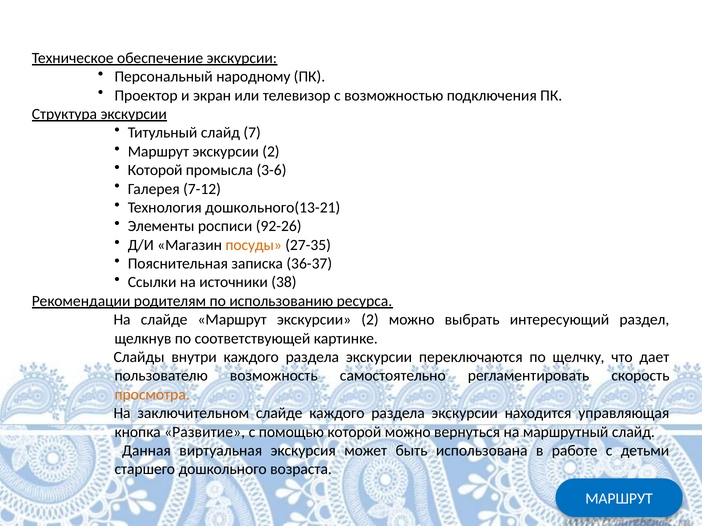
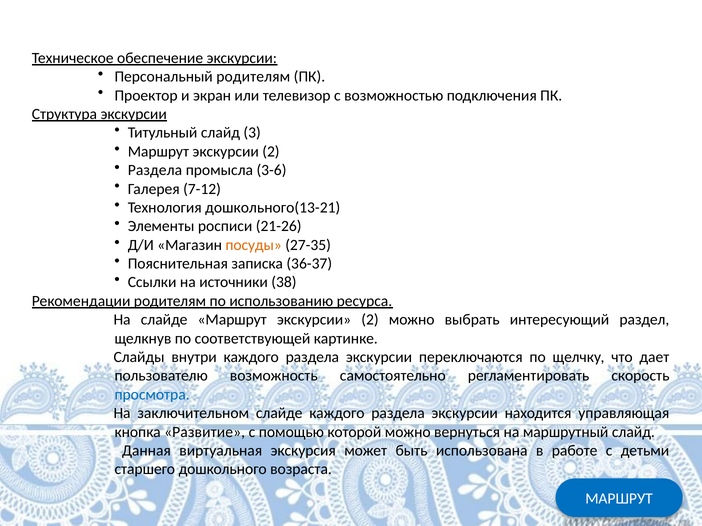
Персональный народному: народному -> родителям
7: 7 -> 3
Которой at (155, 170): Которой -> Раздела
92-26: 92-26 -> 21-26
просмотра colour: orange -> blue
